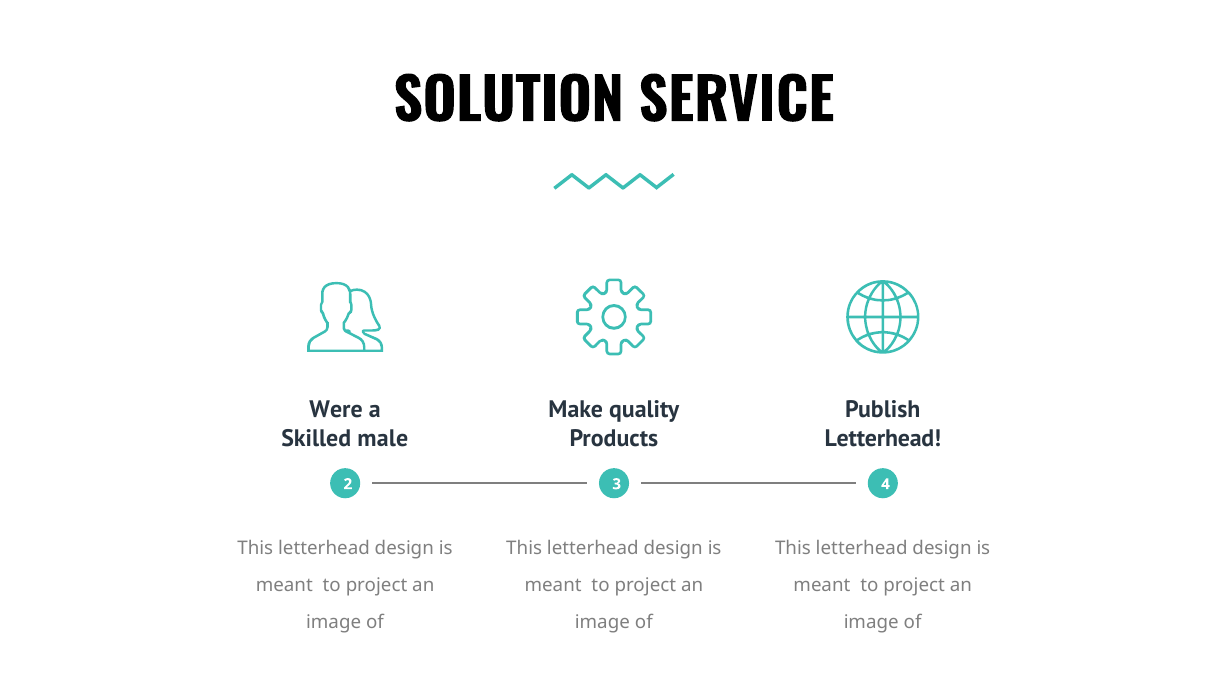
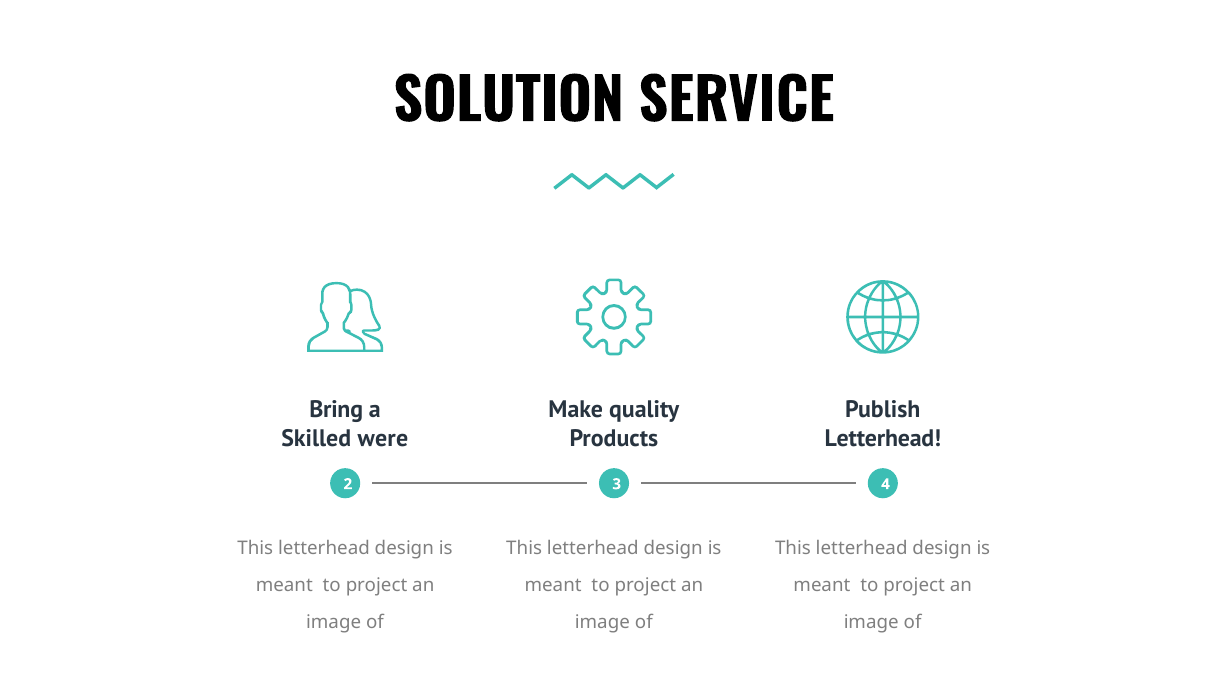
Were: Were -> Bring
male: male -> were
